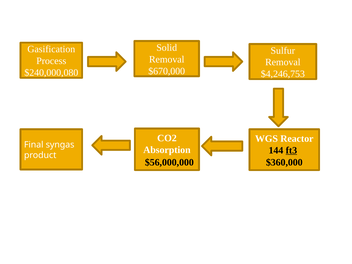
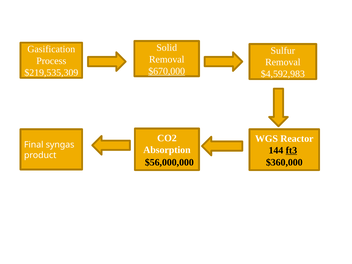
$670,000 underline: none -> present
$240,000,080: $240,000,080 -> $219,535,309
$4,246,753: $4,246,753 -> $4,592,983
